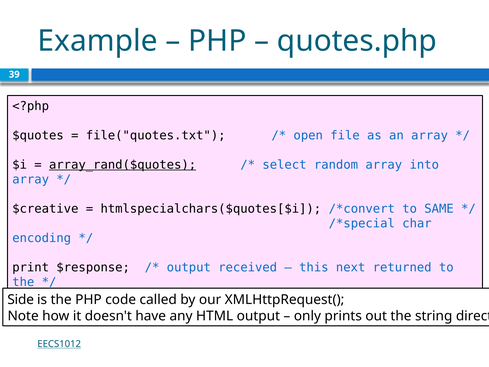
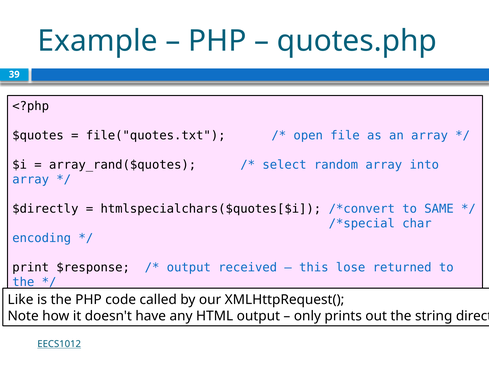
array_rand($quotes underline: present -> none
$creative: $creative -> $directly
next: next -> lose
Side: Side -> Like
